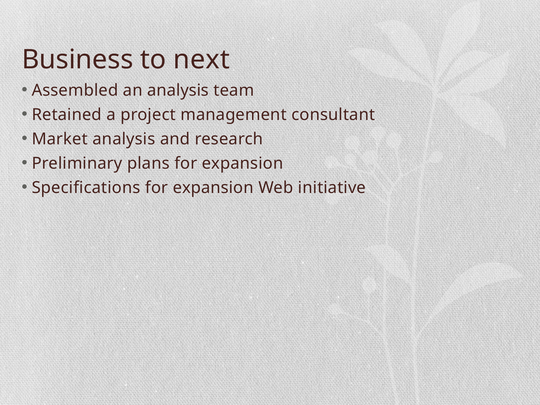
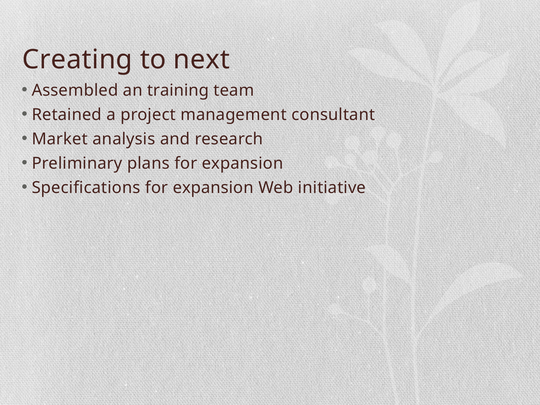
Business: Business -> Creating
an analysis: analysis -> training
